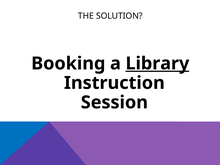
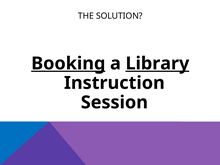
Booking underline: none -> present
